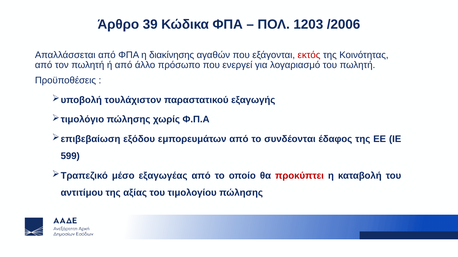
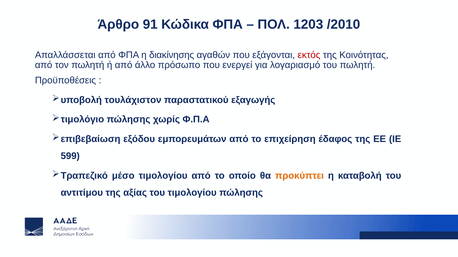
39: 39 -> 91
/2006: /2006 -> /2010
συνδέονται: συνδέονται -> επιχείρηση
μέσο εξαγωγέας: εξαγωγέας -> τιμολογίου
προκύπτει colour: red -> orange
